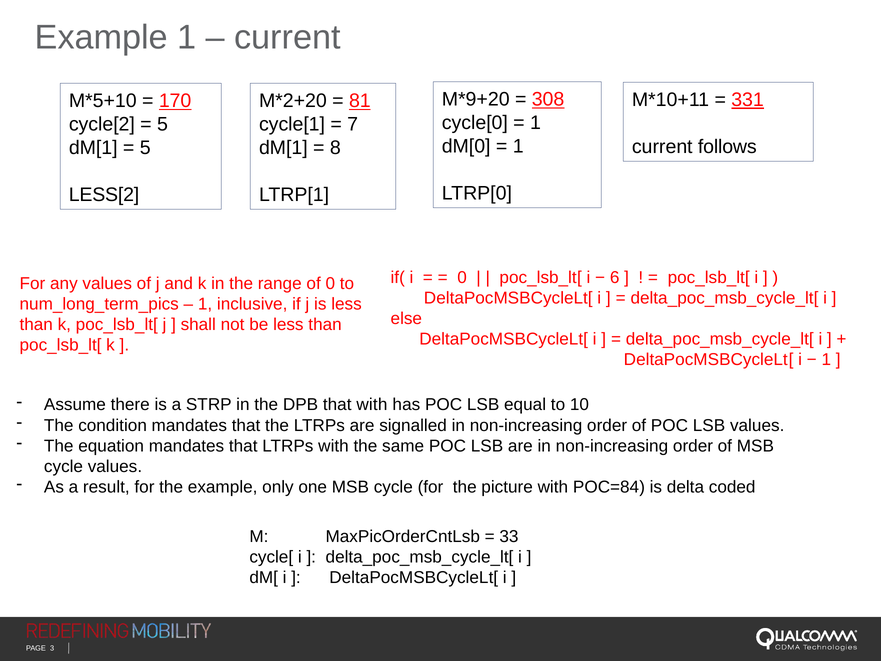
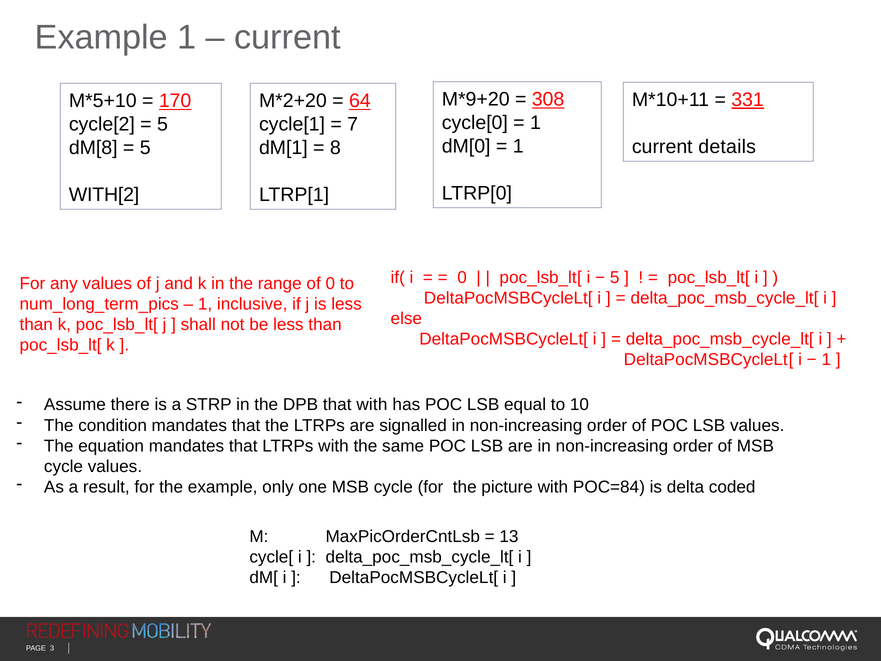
81: 81 -> 64
follows: follows -> details
dM[1 at (93, 148): dM[1 -> dM[8
LESS[2: LESS[2 -> WITH[2
6 at (615, 277): 6 -> 5
33: 33 -> 13
